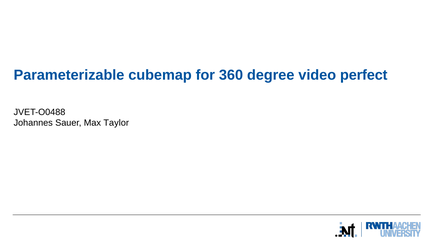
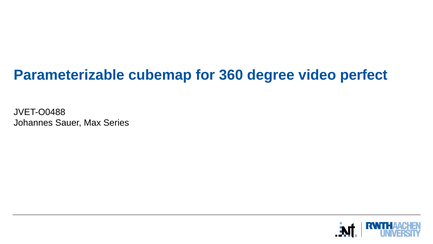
Taylor: Taylor -> Series
